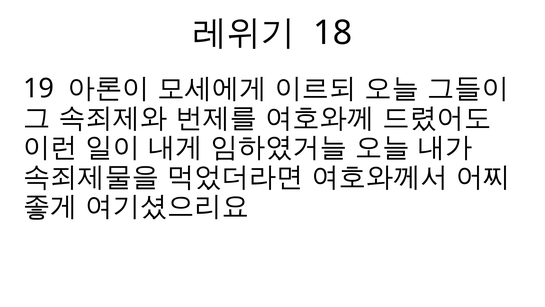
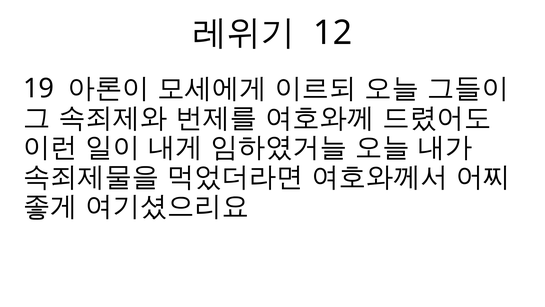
18: 18 -> 12
